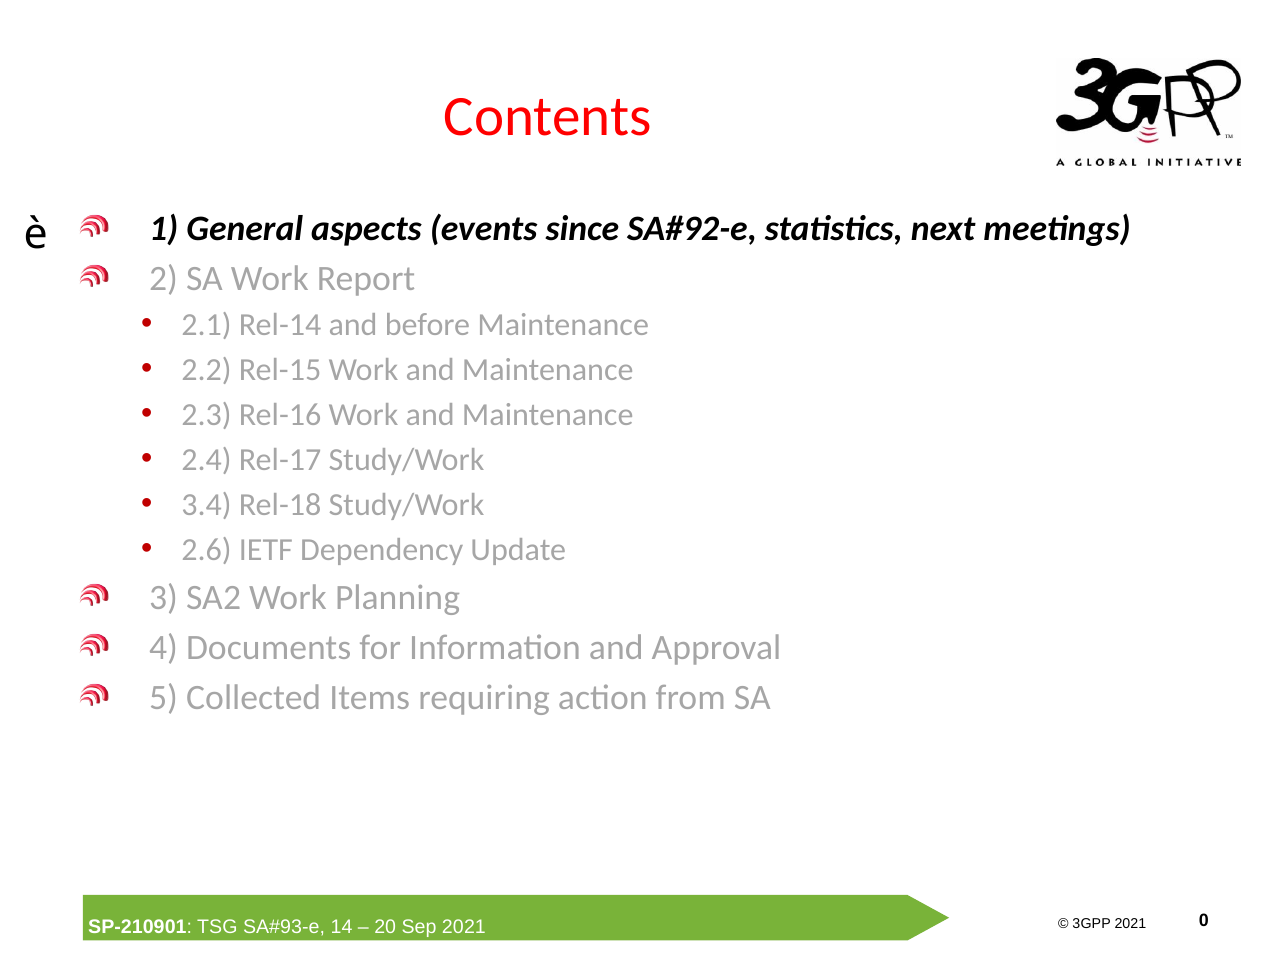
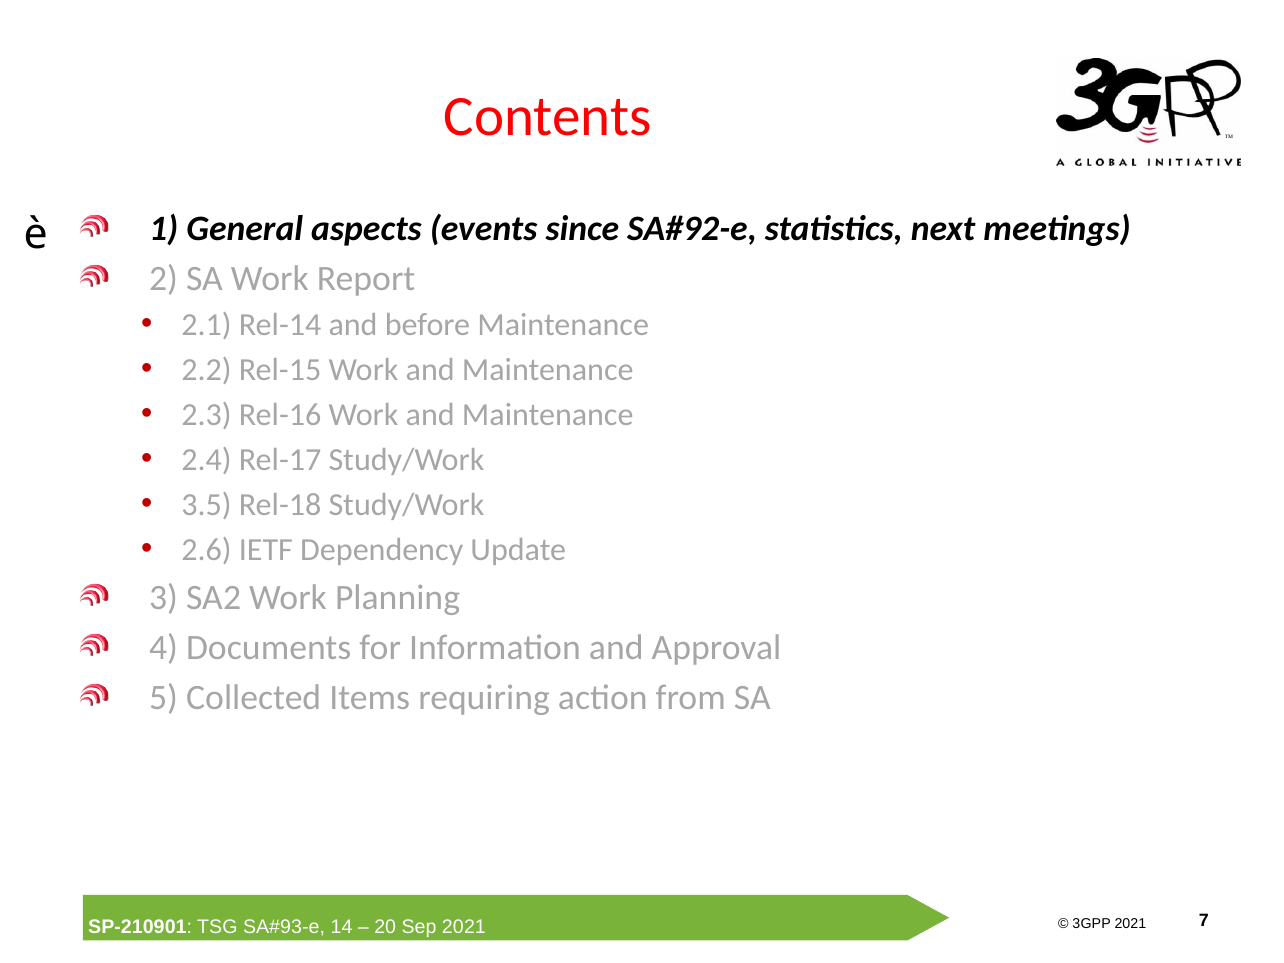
3.4: 3.4 -> 3.5
0: 0 -> 7
